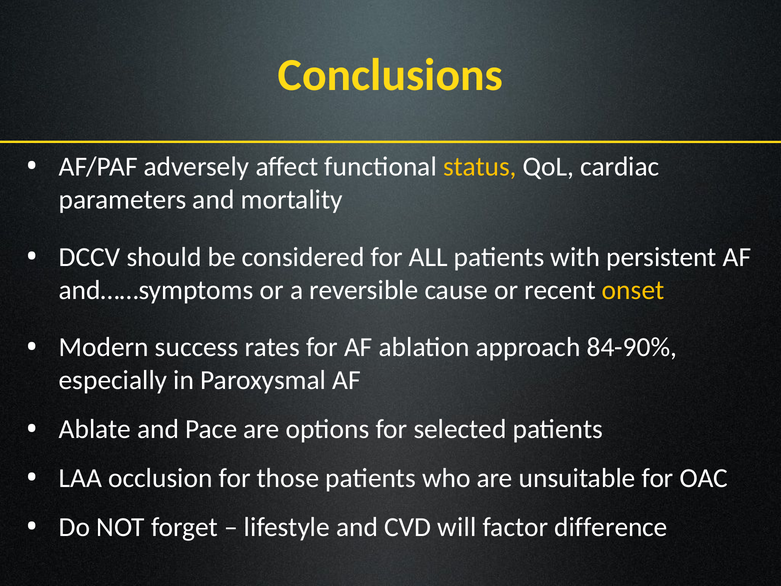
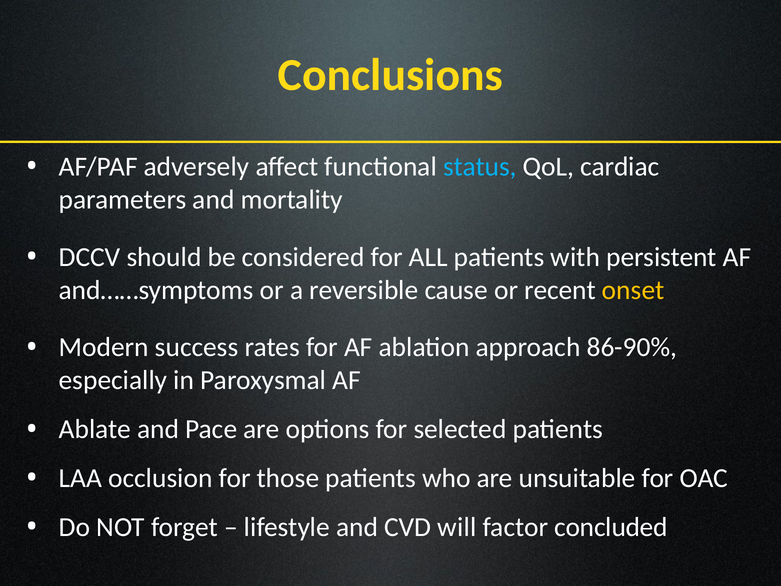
status colour: yellow -> light blue
84-90%: 84-90% -> 86-90%
difference: difference -> concluded
